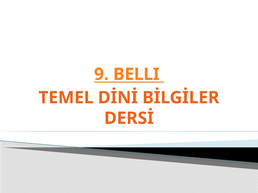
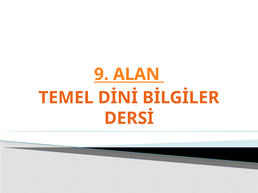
BELLI: BELLI -> ALAN
